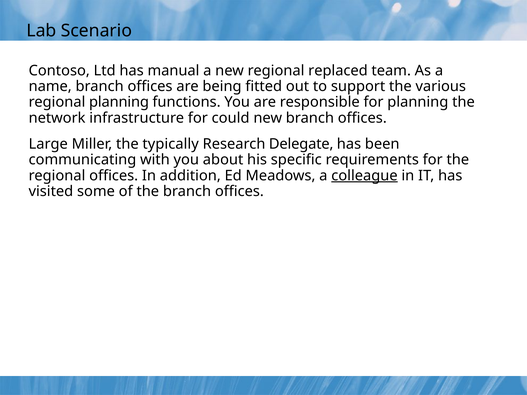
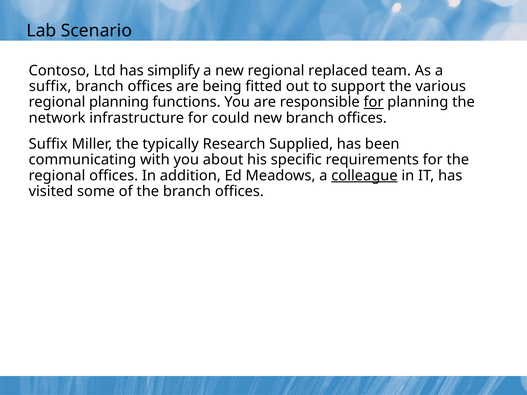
manual: manual -> simplify
name at (50, 86): name -> suffix
for at (374, 102) underline: none -> present
Large at (48, 144): Large -> Suffix
Delegate: Delegate -> Supplied
